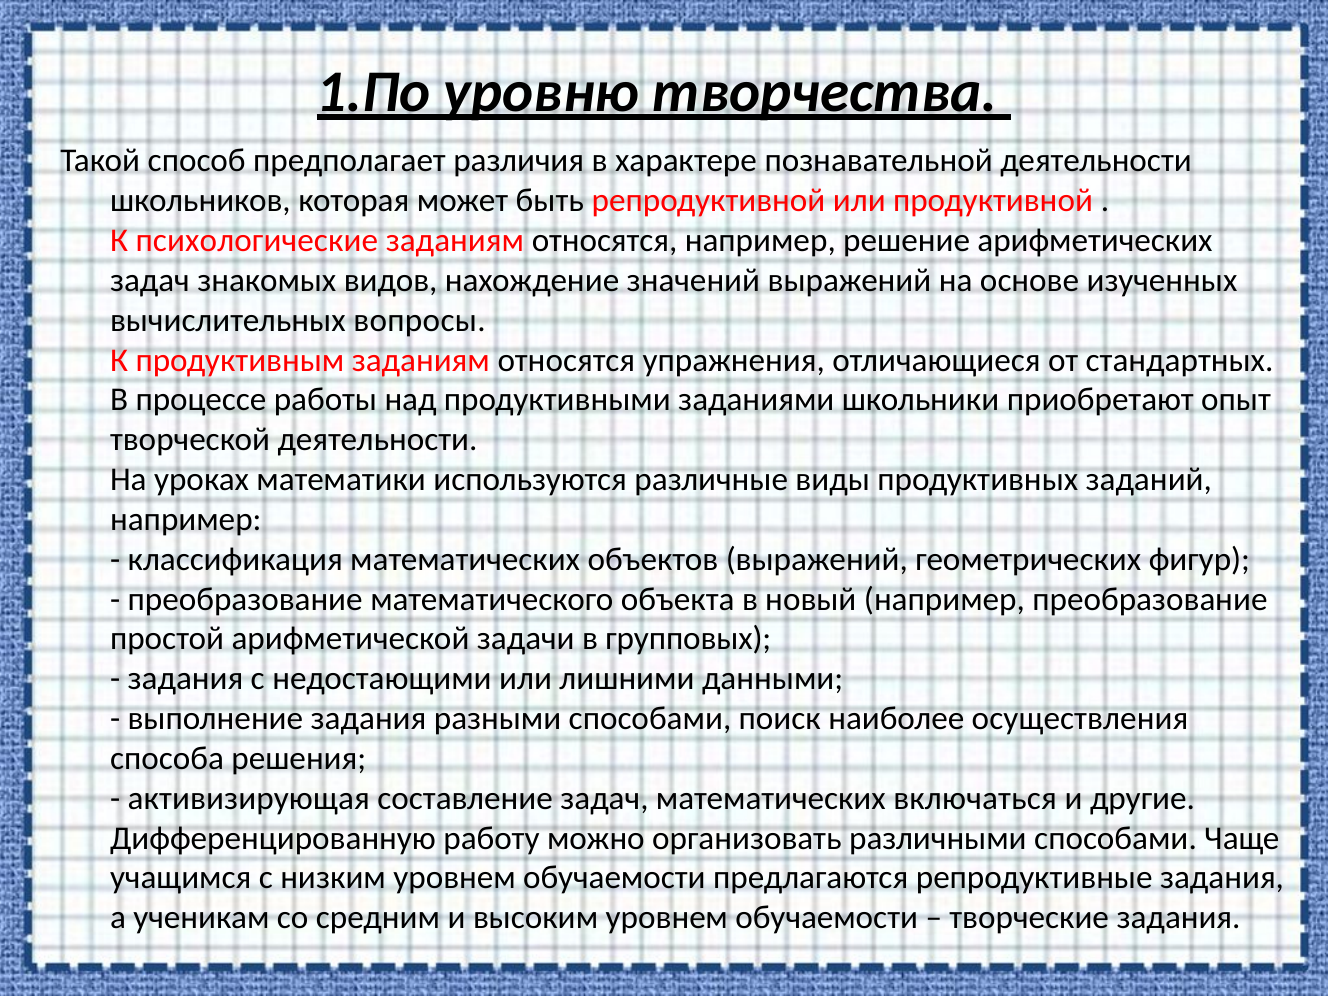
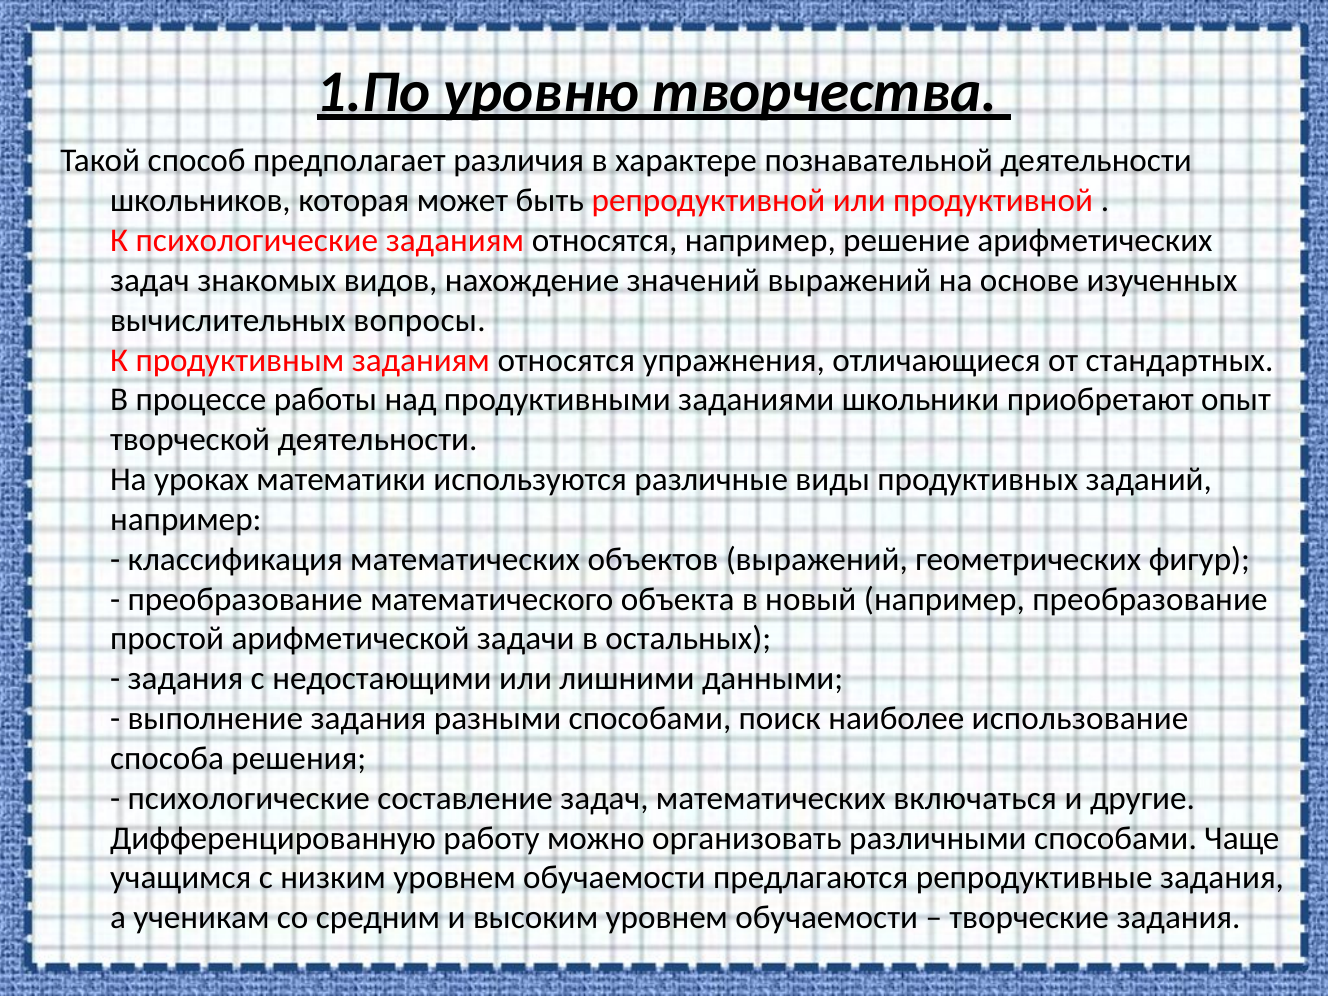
групповых: групповых -> остальных
осуществления: осуществления -> использование
активизирующая at (249, 798): активизирующая -> психологические
